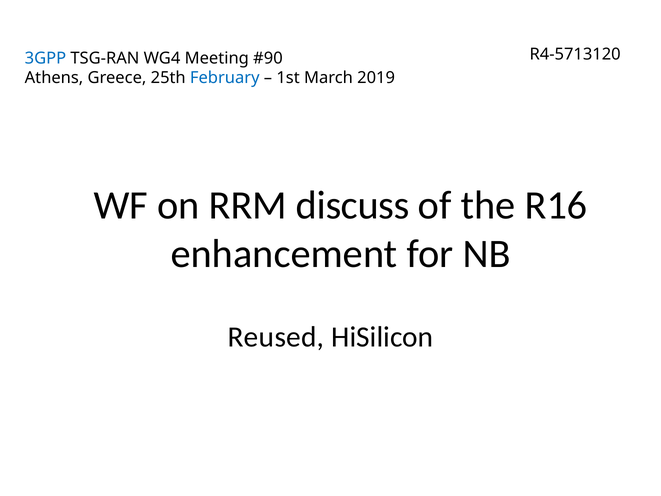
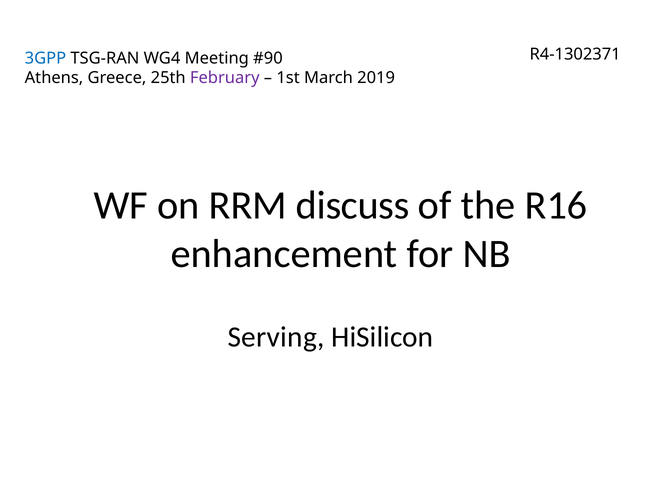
R4-5713120: R4-5713120 -> R4-1302371
February colour: blue -> purple
Reused: Reused -> Serving
